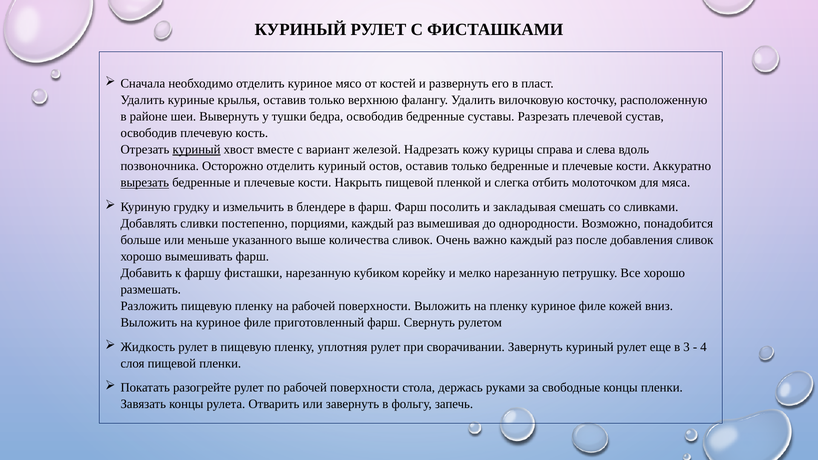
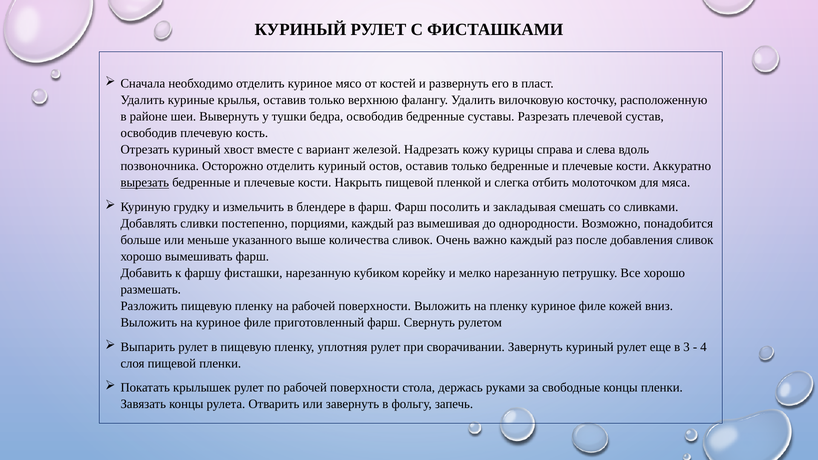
куриный at (197, 150) underline: present -> none
Жидкость: Жидкость -> Выпарить
разогрейте: разогрейте -> крылышек
